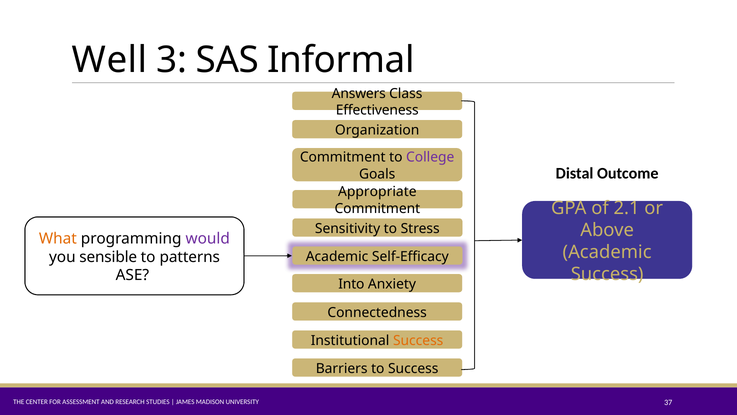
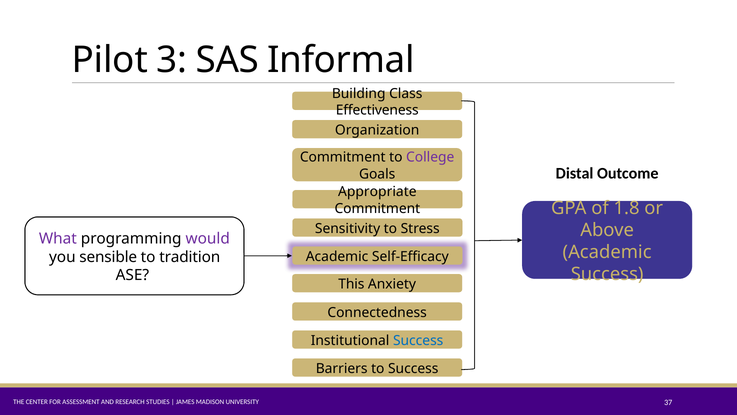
Well: Well -> Pilot
Answers: Answers -> Building
2.1: 2.1 -> 1.8
What colour: orange -> purple
patterns: patterns -> tradition
Into: Into -> This
Success at (418, 340) colour: orange -> blue
